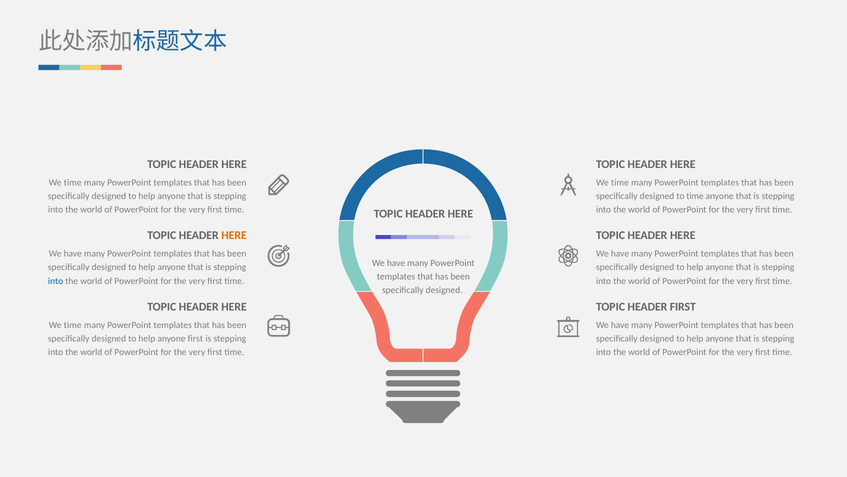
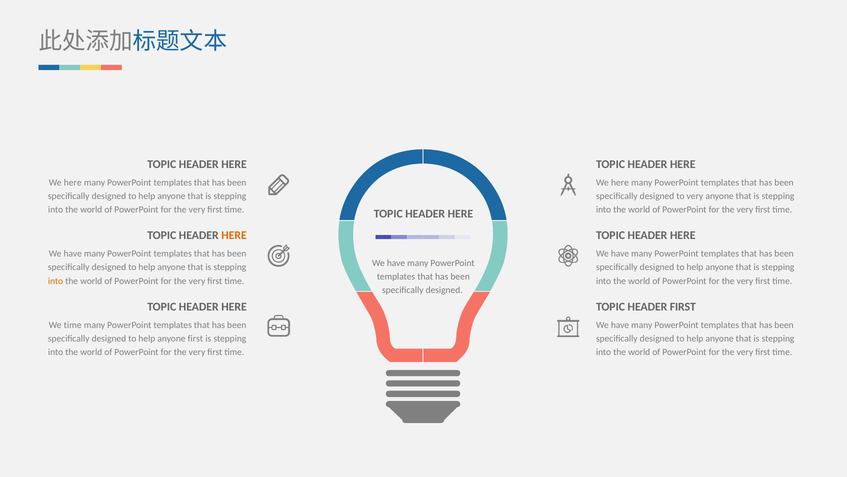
time at (73, 183): time -> here
time at (620, 183): time -> here
to time: time -> very
into at (56, 281) colour: blue -> orange
